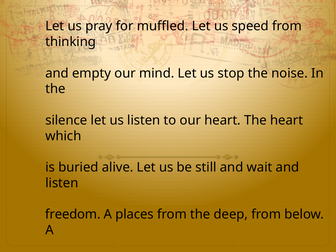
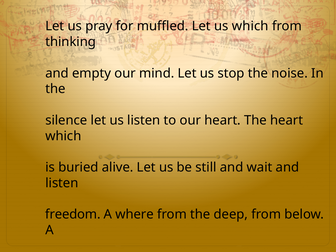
us speed: speed -> which
places: places -> where
